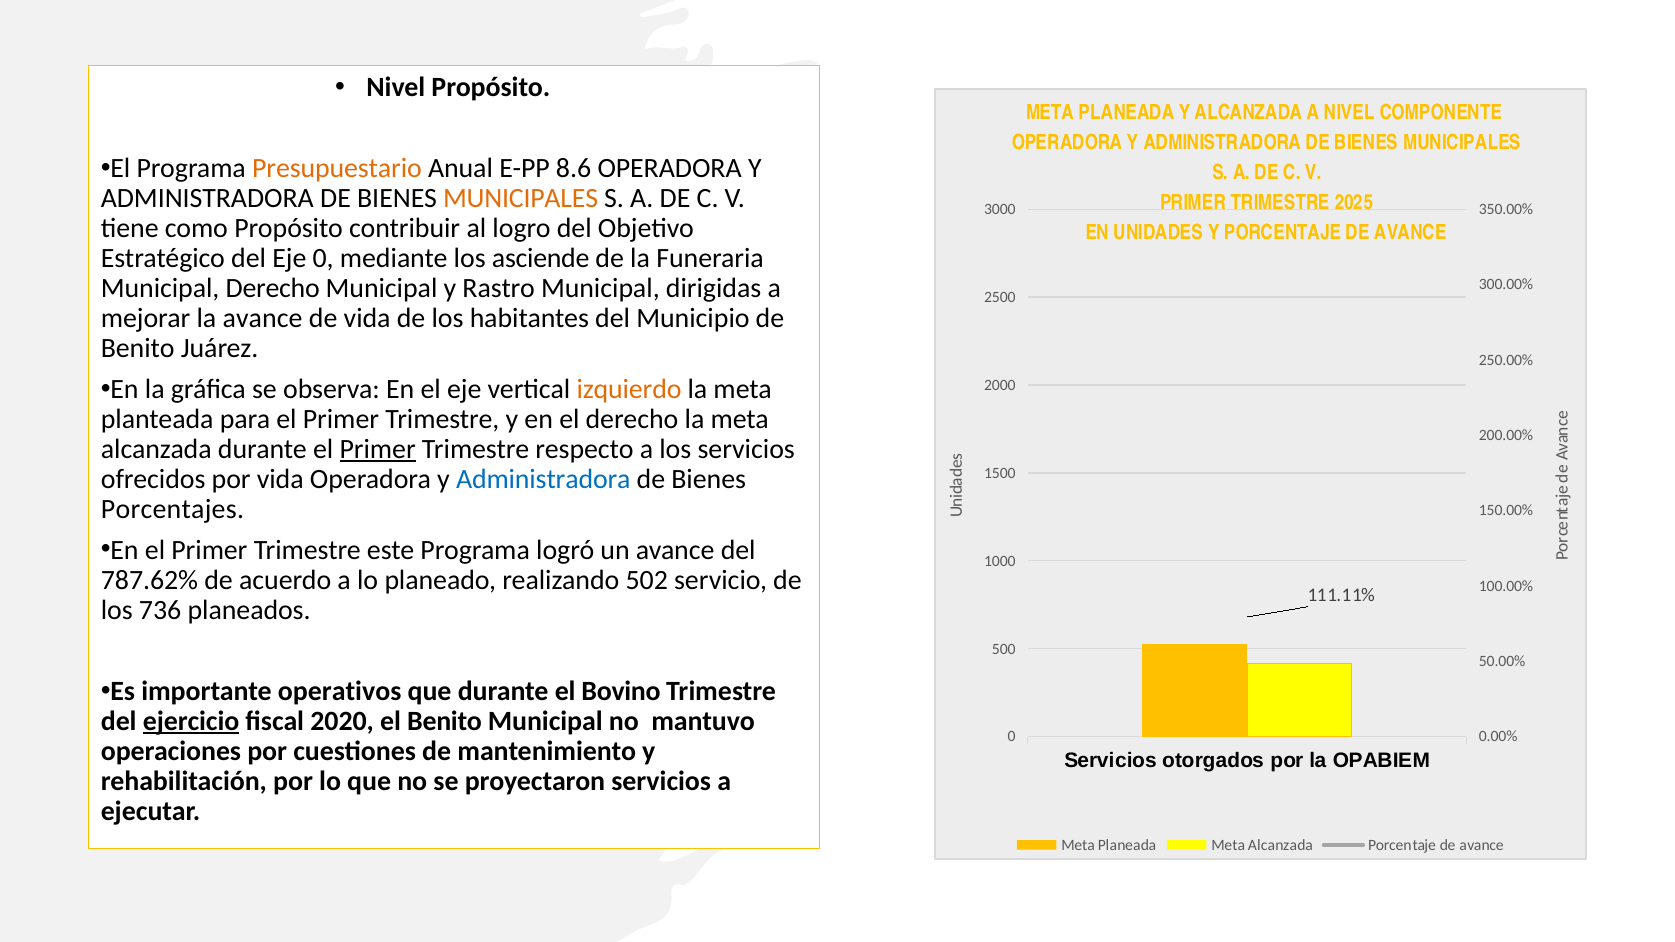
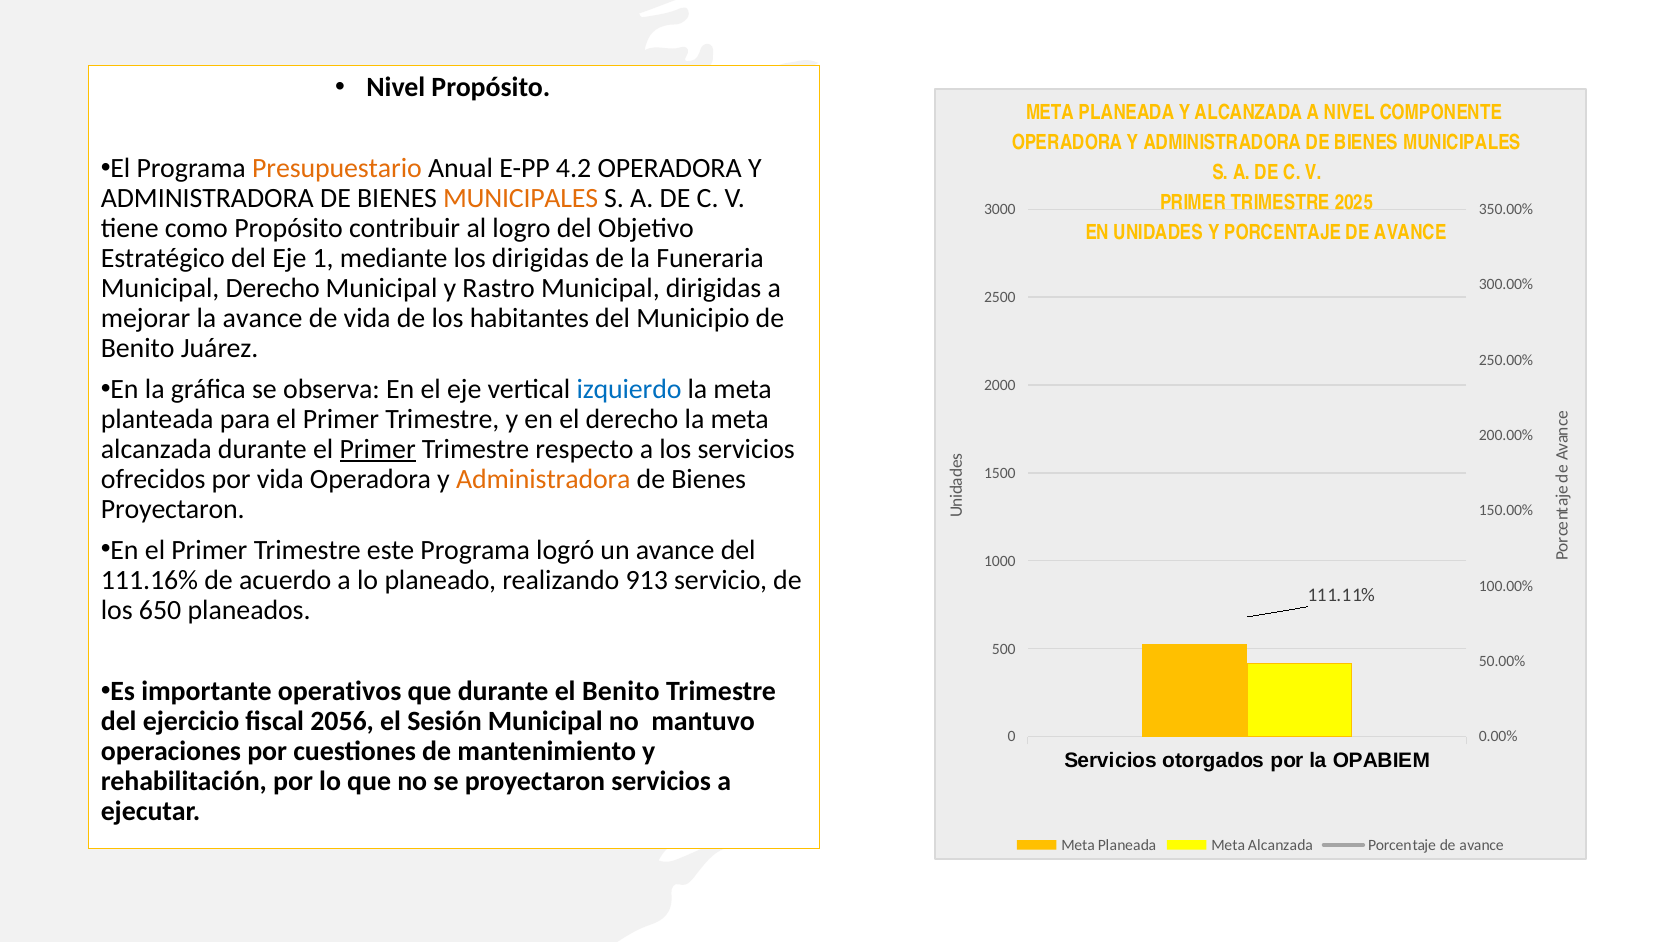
8.6: 8.6 -> 4.2
Eje 0: 0 -> 1
los asciende: asciende -> dirigidas
izquierdo colour: orange -> blue
Administradora at (543, 479) colour: blue -> orange
Porcentajes at (172, 509): Porcentajes -> Proyectaron
787.62%: 787.62% -> 111.16%
502: 502 -> 913
736: 736 -> 650
el Bovino: Bovino -> Benito
ejercicio underline: present -> none
2020: 2020 -> 2056
el Benito: Benito -> Sesión
